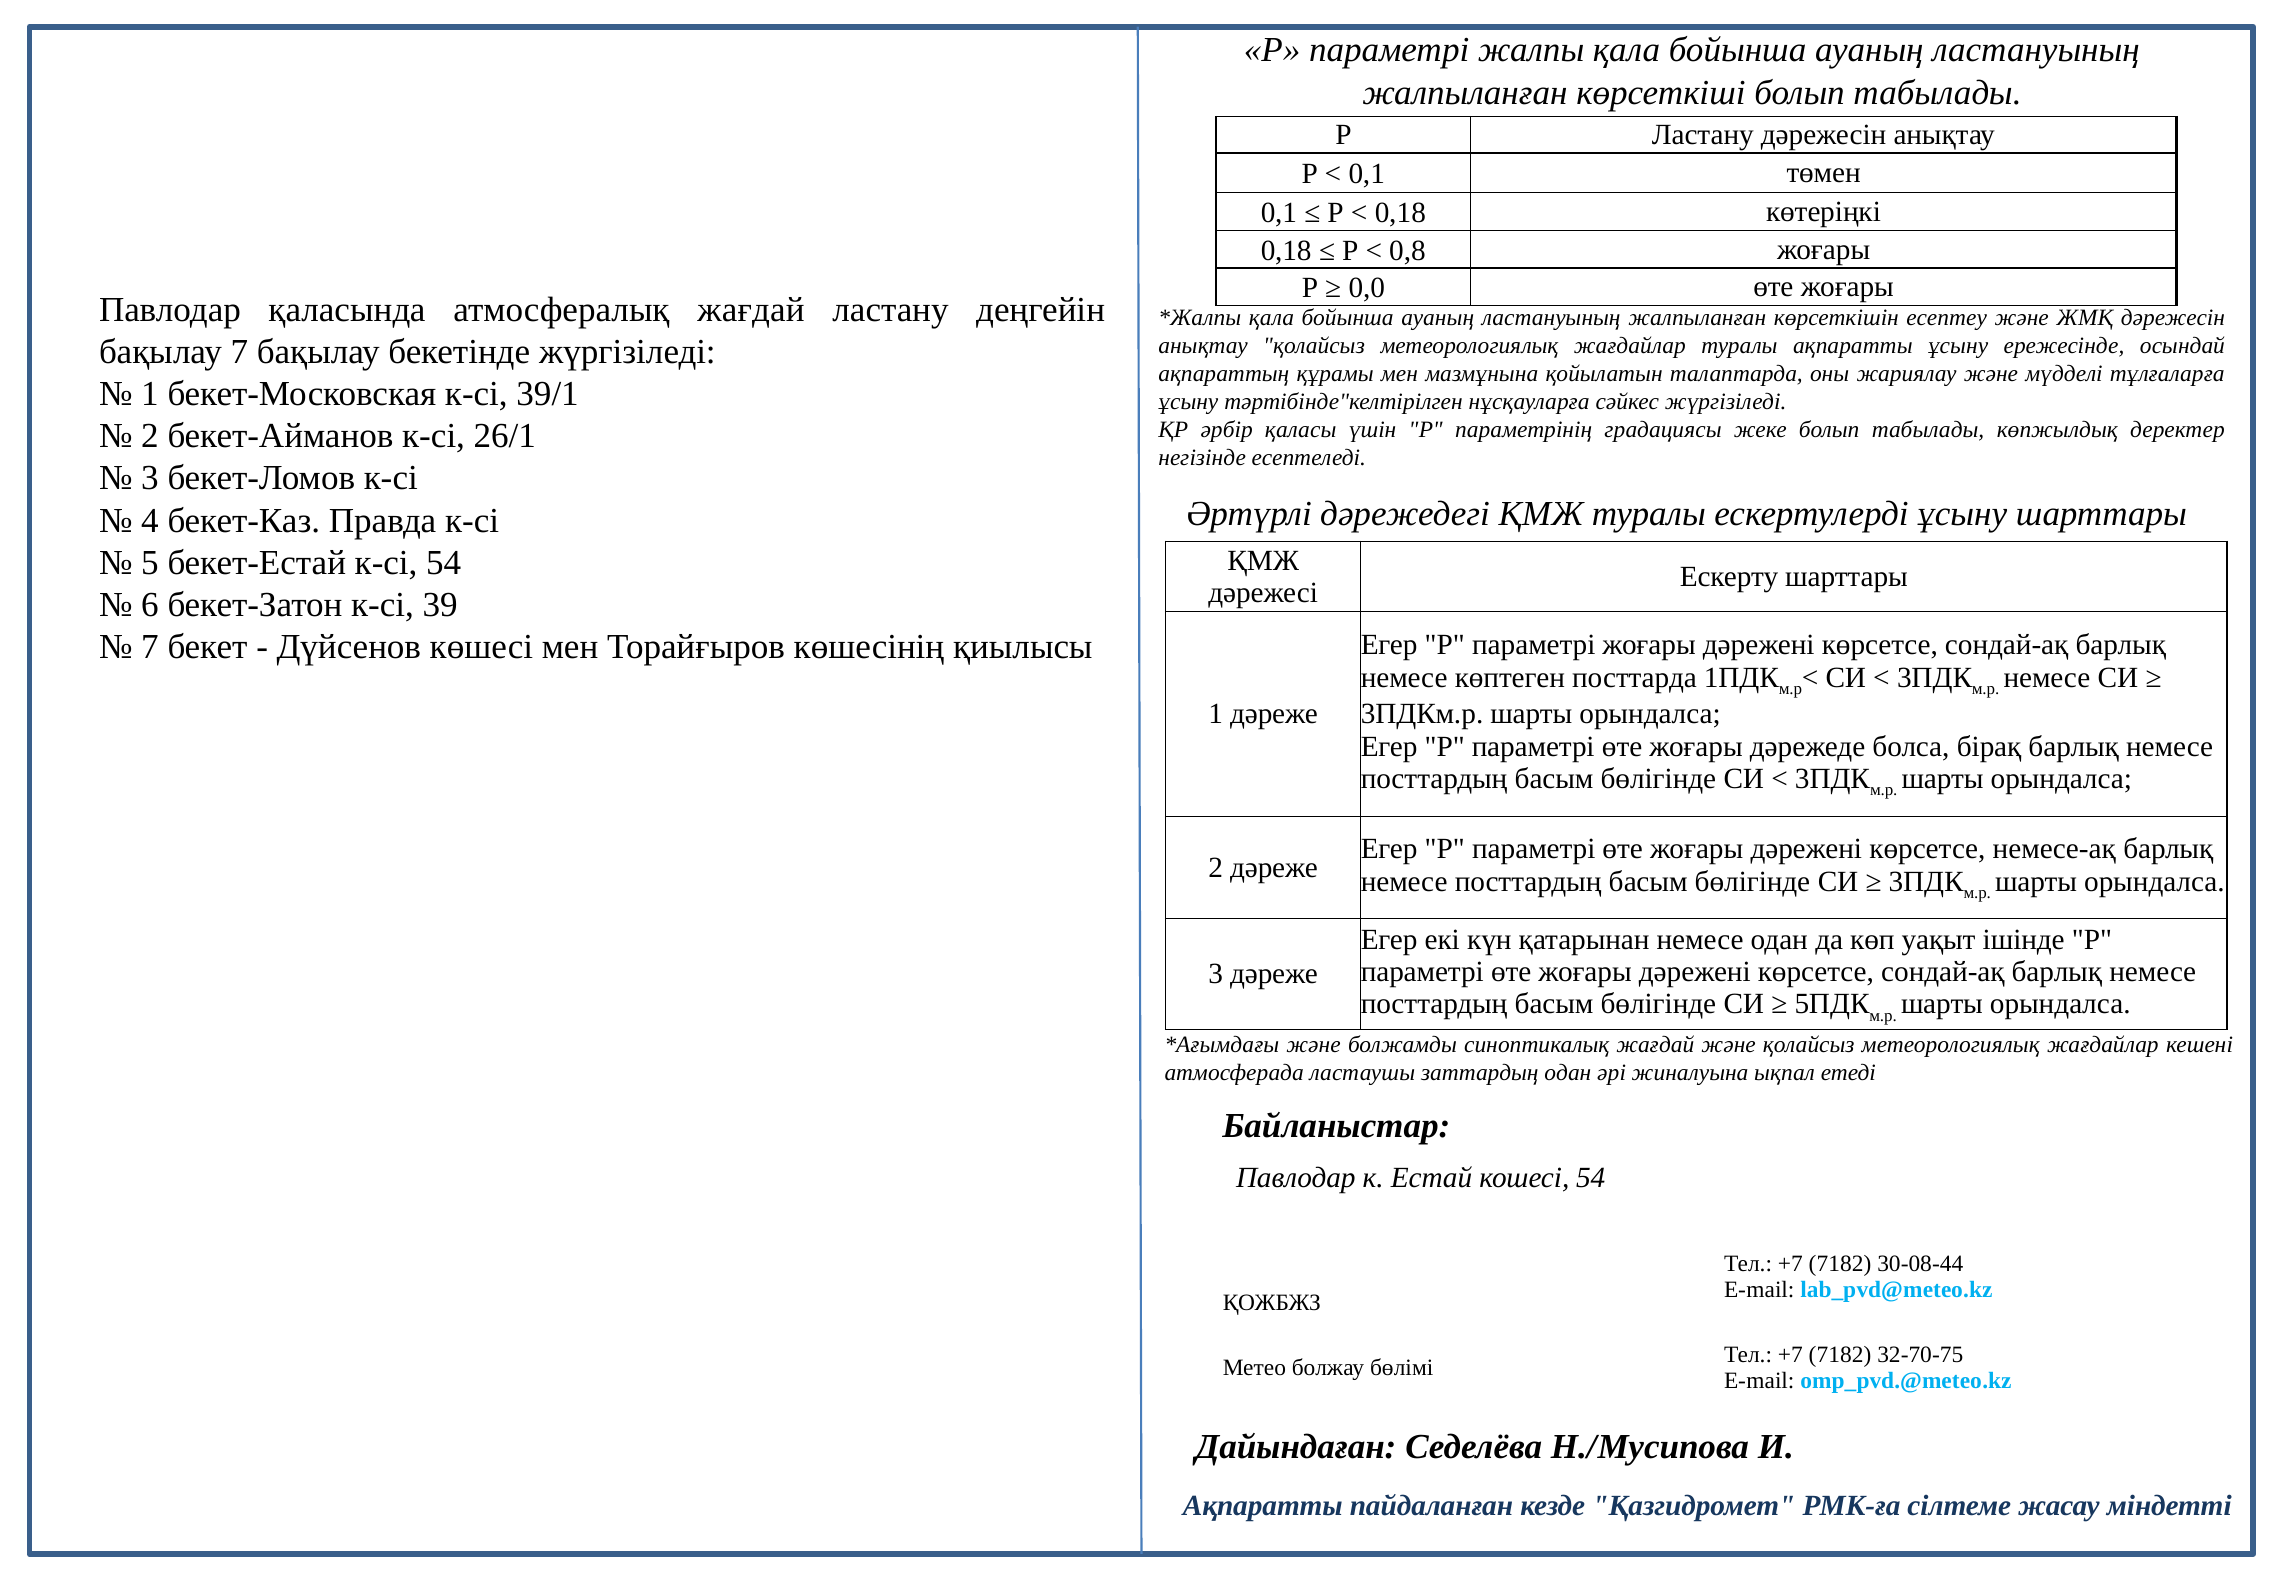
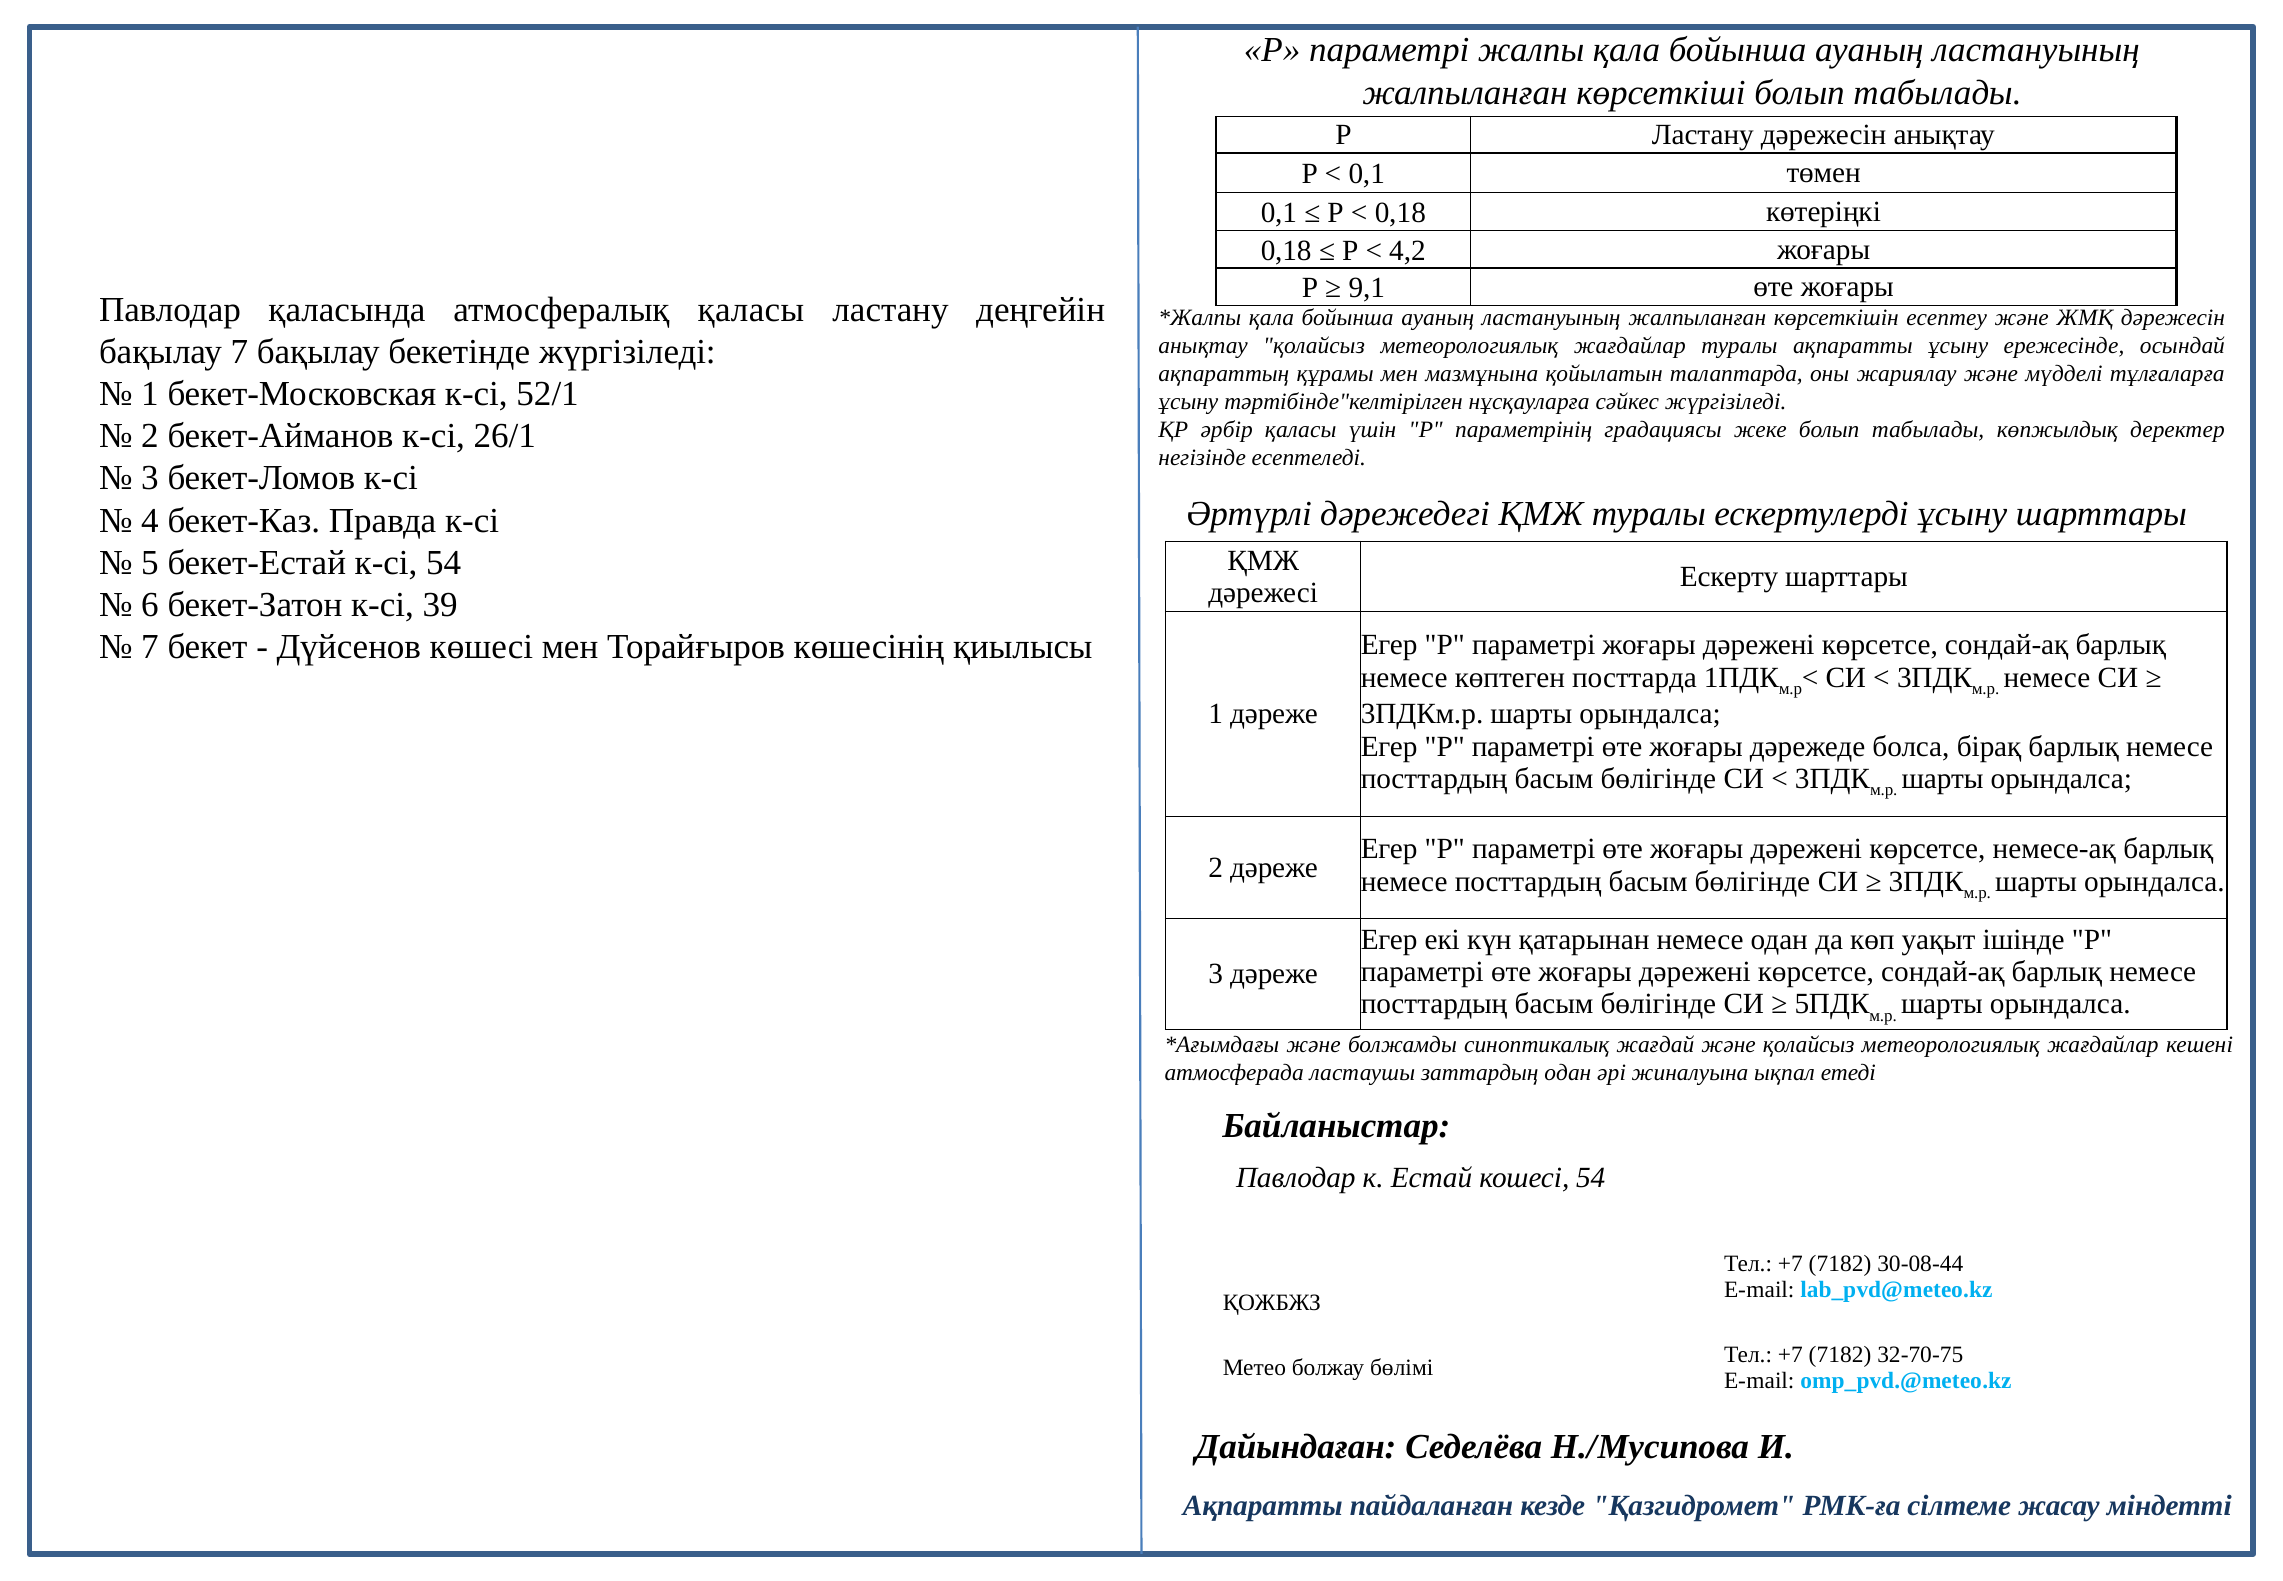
0,8: 0,8 -> 4,2
0,0: 0,0 -> 9,1
атмосфералық жағдай: жағдай -> қаласы
39/1: 39/1 -> 52/1
